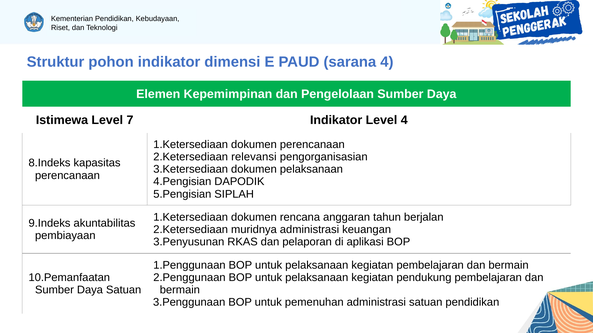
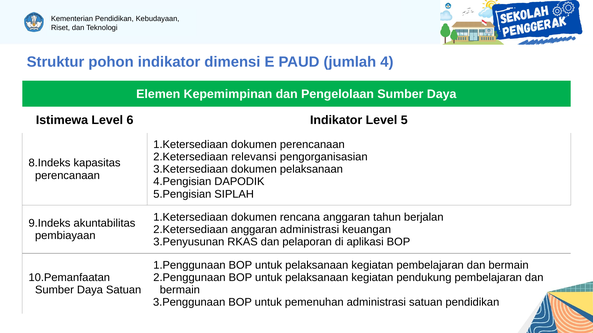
sarana: sarana -> jumlah
7: 7 -> 6
Level 4: 4 -> 5
muridnya at (254, 230): muridnya -> anggaran
